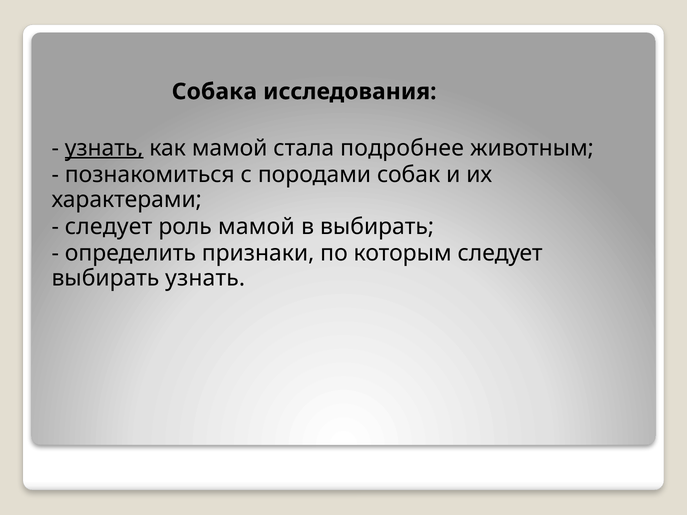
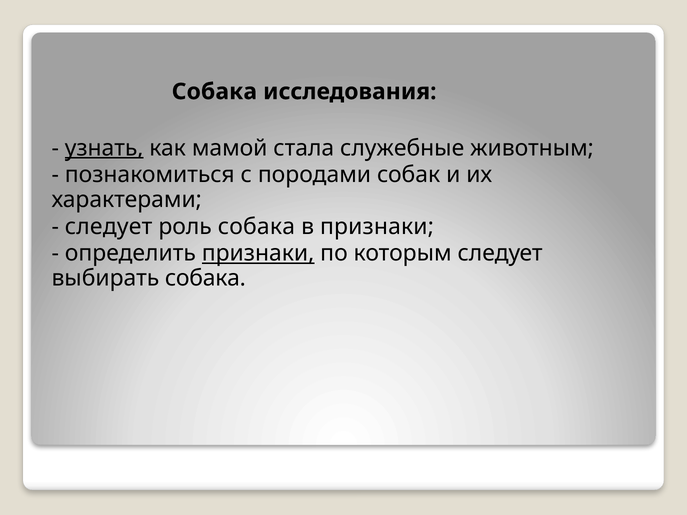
подробнее: подробнее -> служебные
роль мамой: мамой -> собака
в выбирать: выбирать -> признаки
признаки at (258, 253) underline: none -> present
выбирать узнать: узнать -> собака
